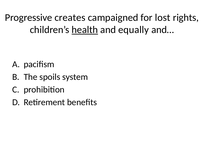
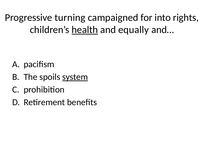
creates: creates -> turning
lost: lost -> into
system underline: none -> present
